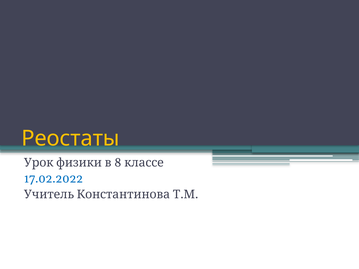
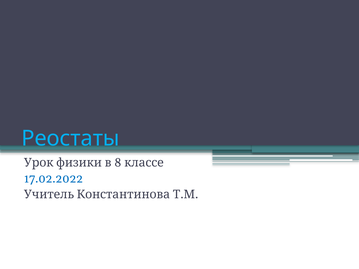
Реостаты colour: yellow -> light blue
